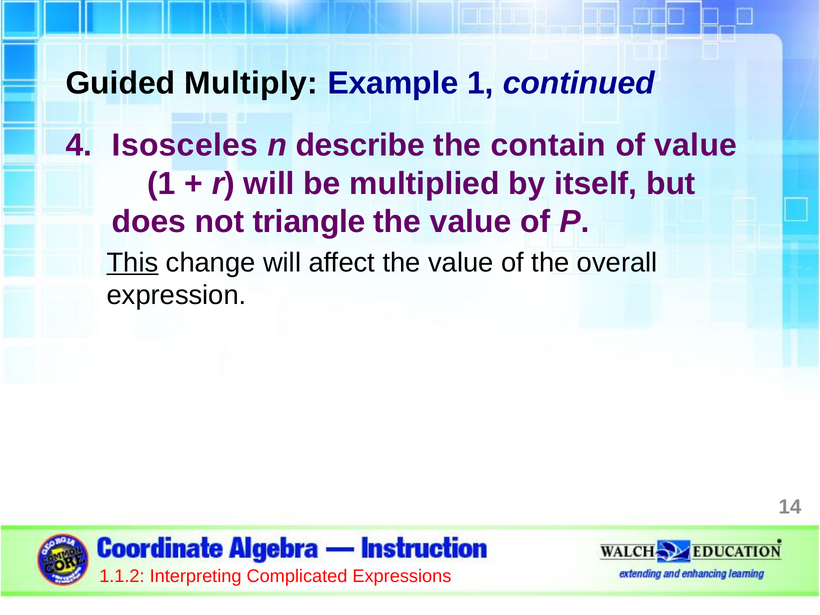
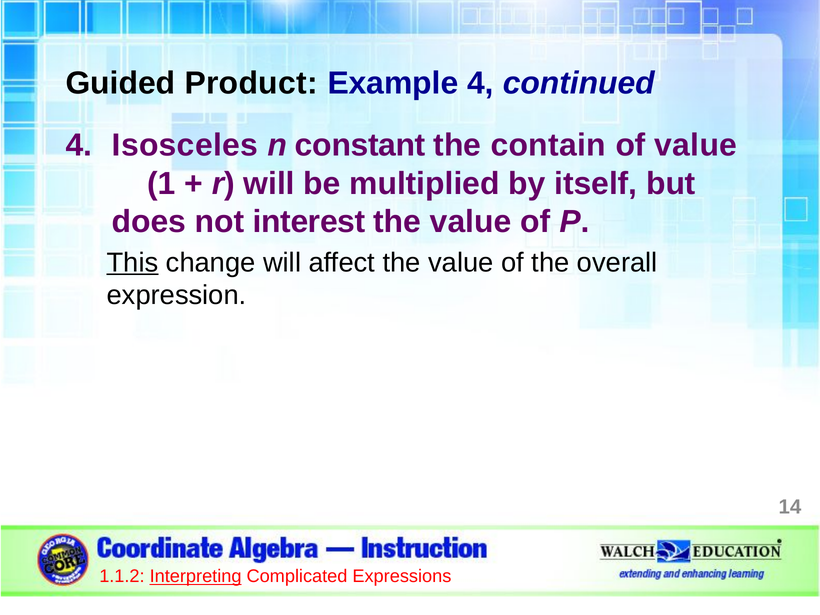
Multiply: Multiply -> Product
Example 1: 1 -> 4
describe: describe -> constant
triangle: triangle -> interest
Interpreting underline: none -> present
